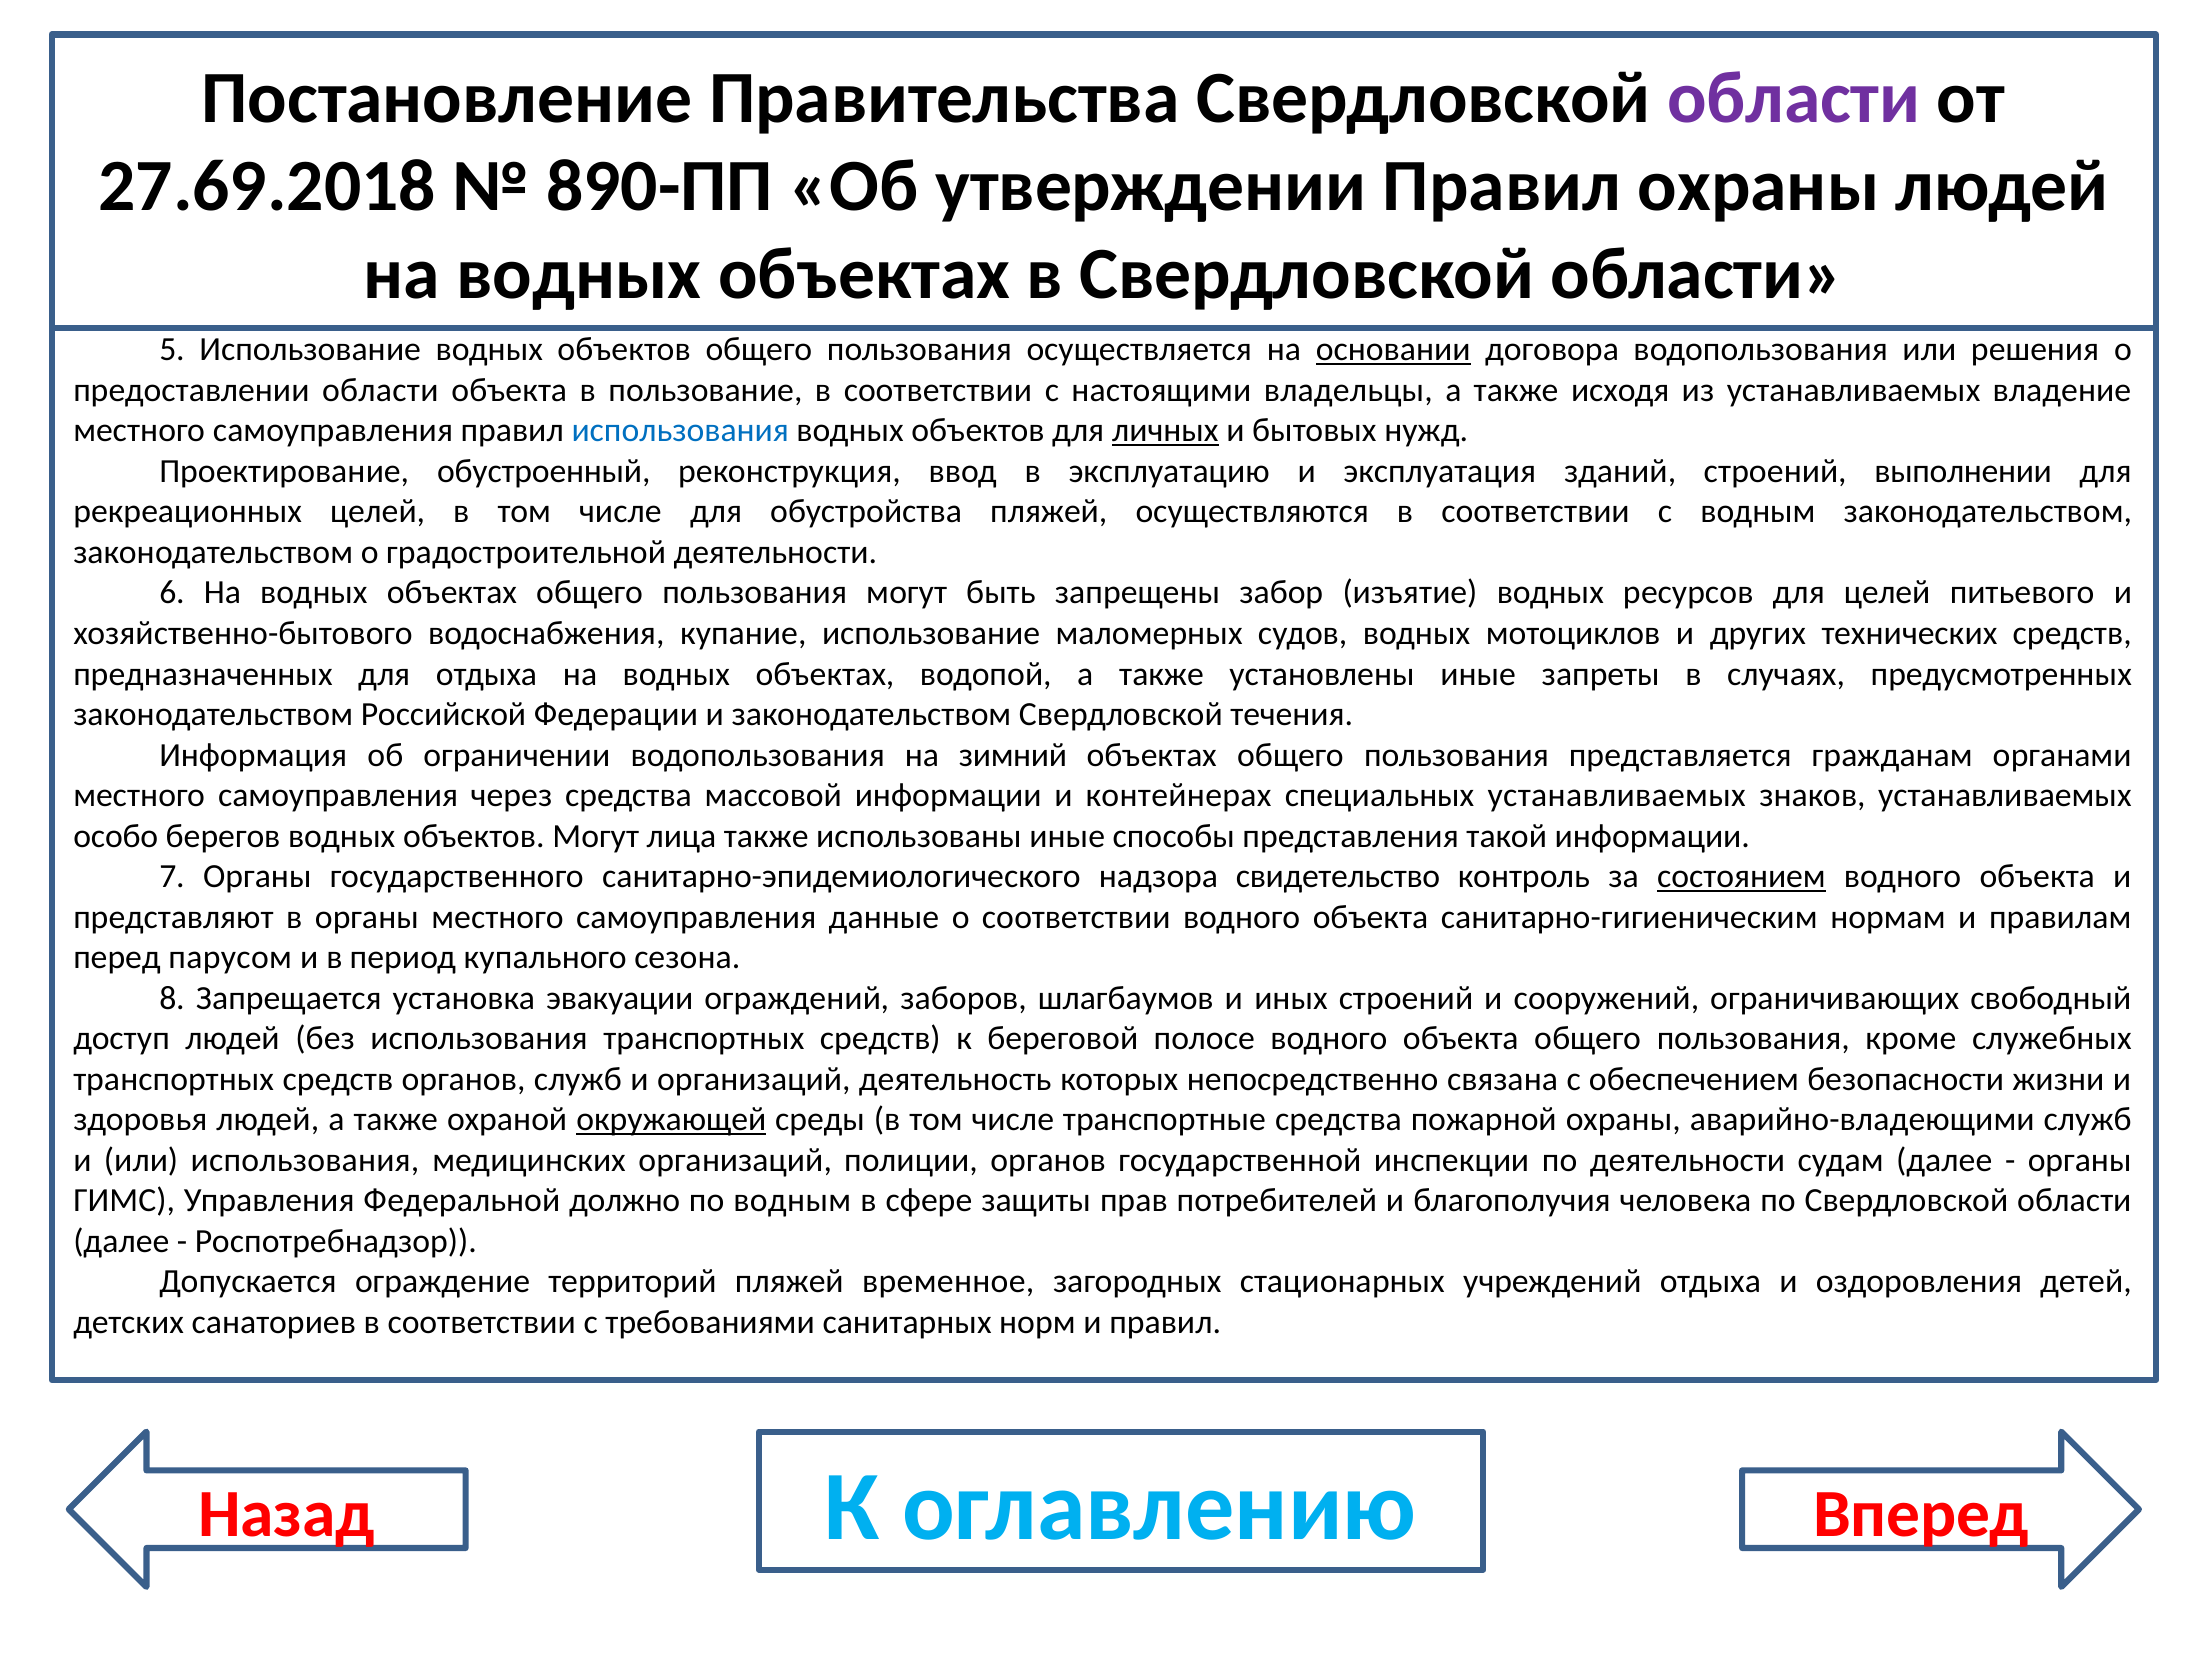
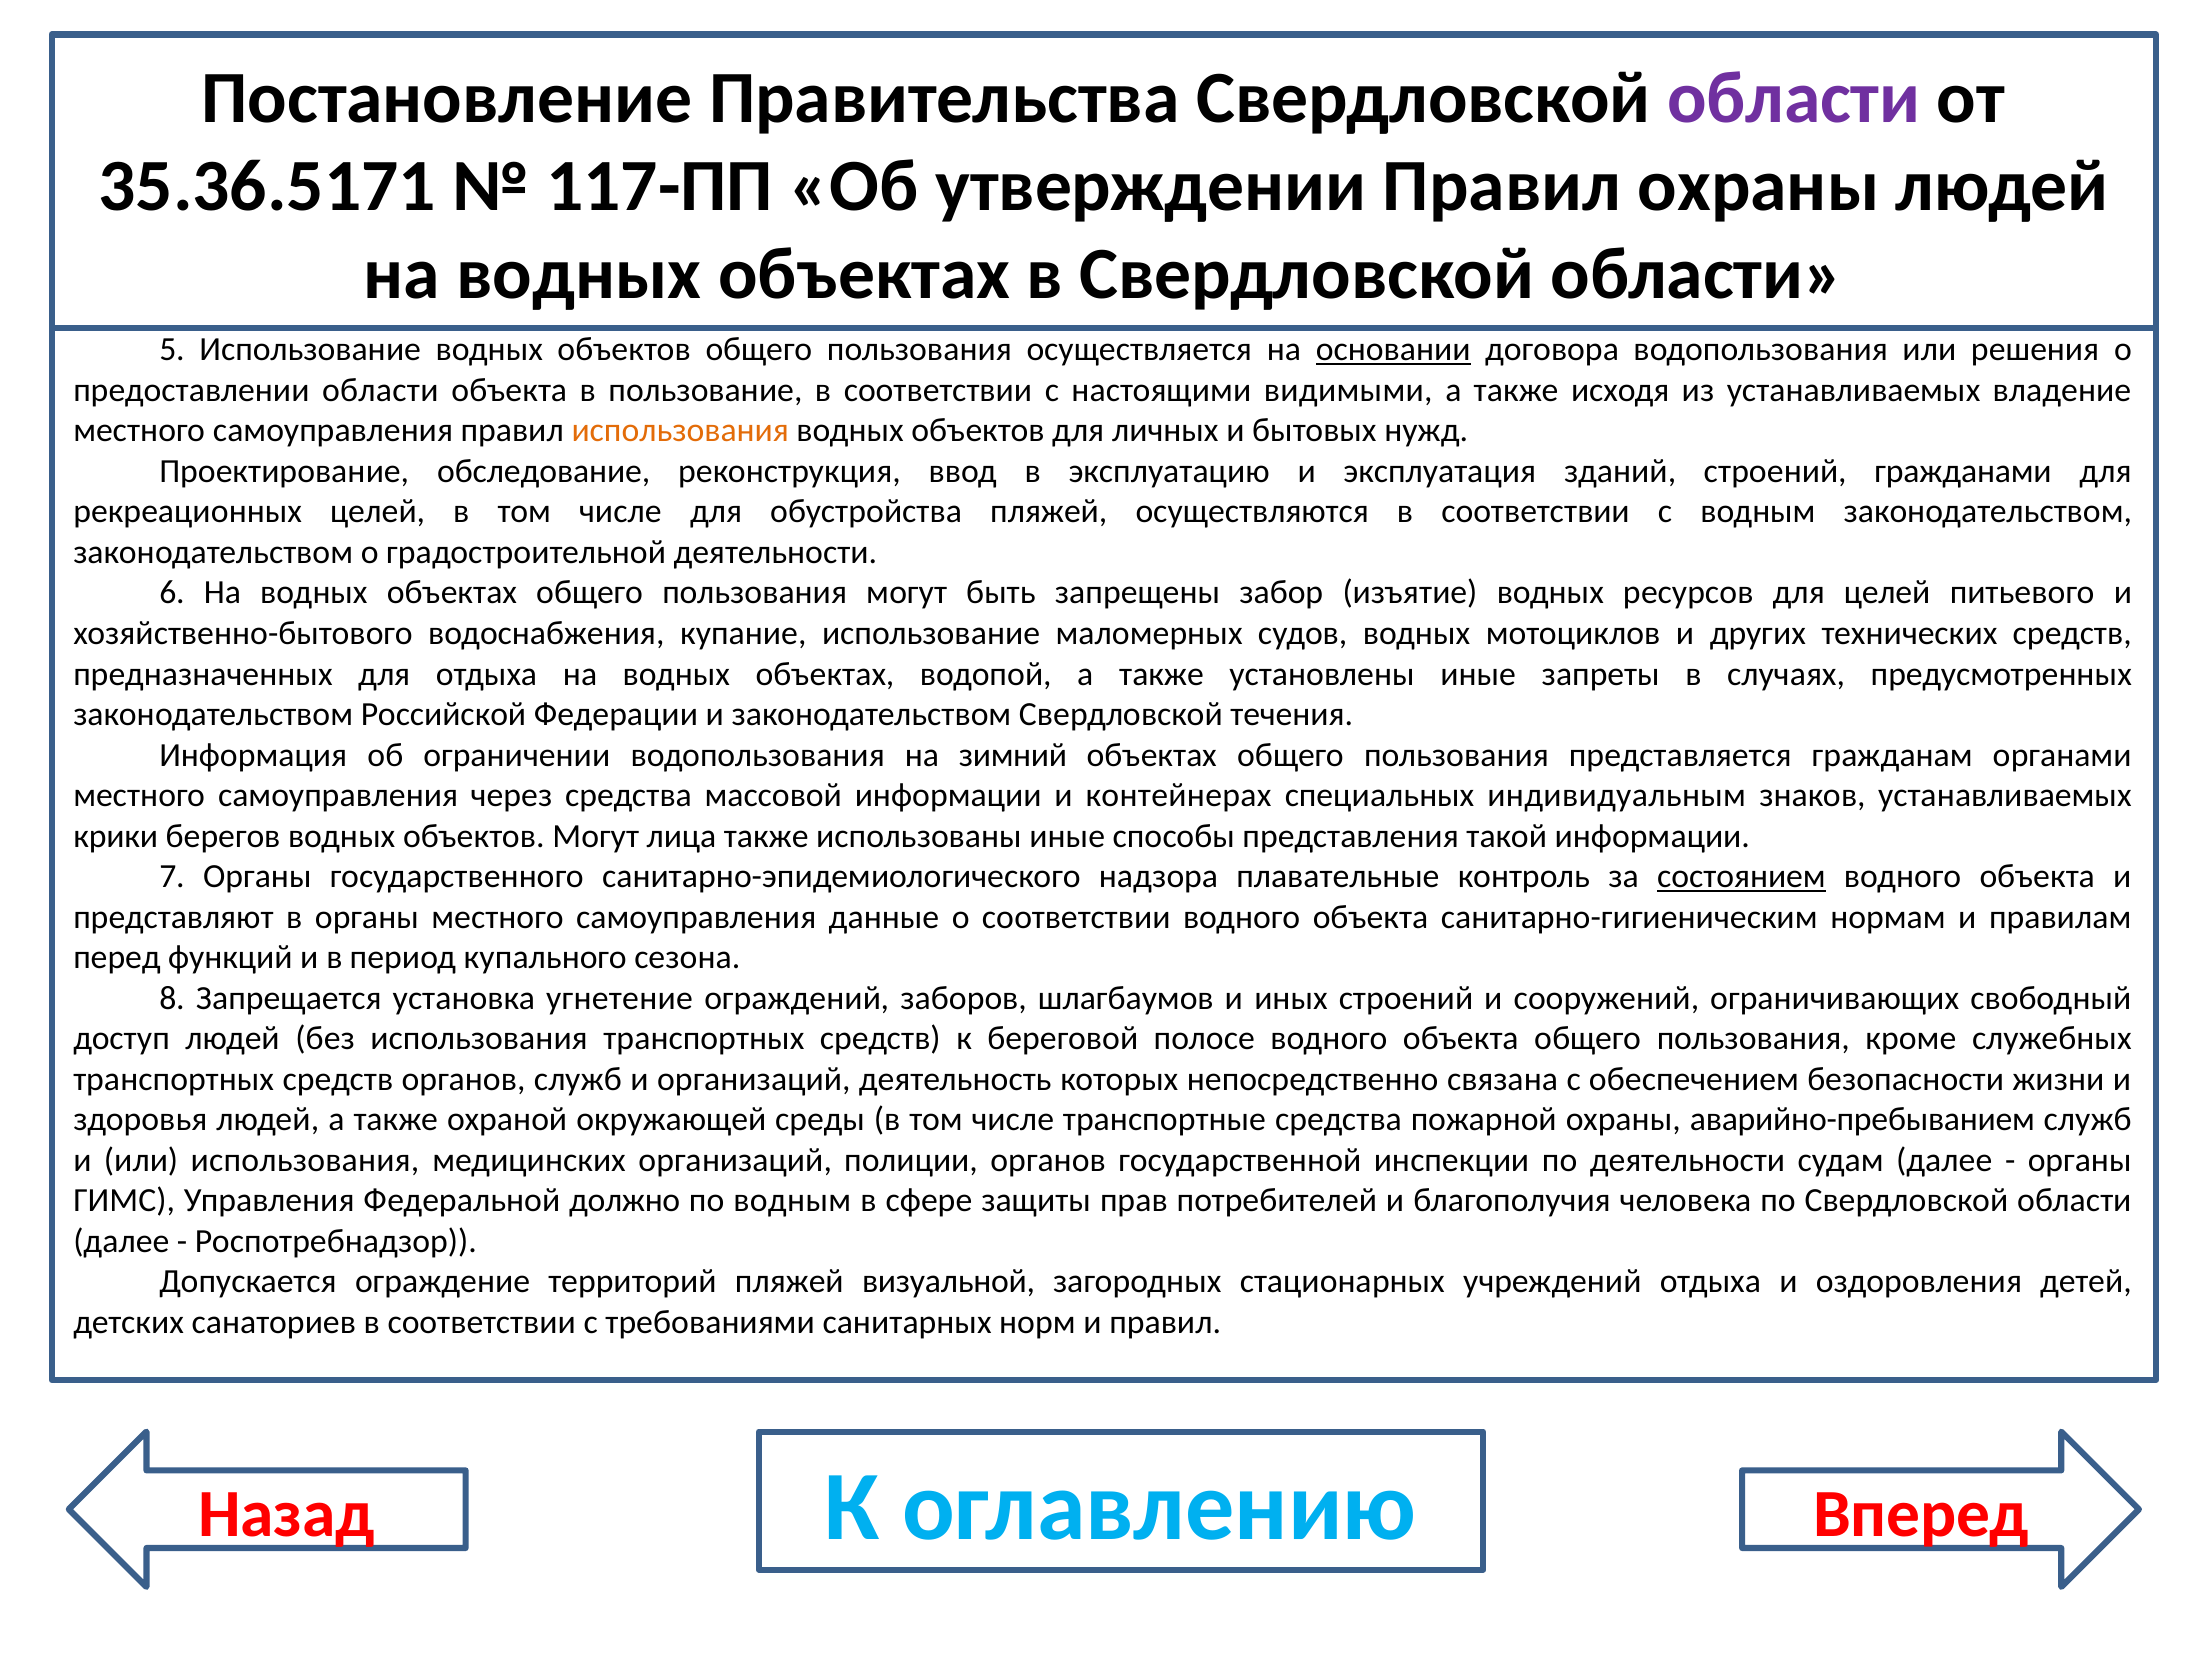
27.69.2018: 27.69.2018 -> 35.36.5171
890-ПП: 890-ПП -> 117-ПП
владельцы: владельцы -> видимыми
использования at (680, 431) colour: blue -> orange
личных underline: present -> none
обустроенный: обустроенный -> обследование
выполнении: выполнении -> гражданами
специальных устанавливаемых: устанавливаемых -> индивидуальным
особо: особо -> крики
свидетельство: свидетельство -> плавательные
парусом: парусом -> функций
эвакуации: эвакуации -> угнетение
окружающей underline: present -> none
аварийно-владеющими: аварийно-владеющими -> аварийно-пребыванием
временное: временное -> визуальной
